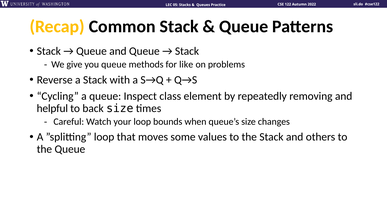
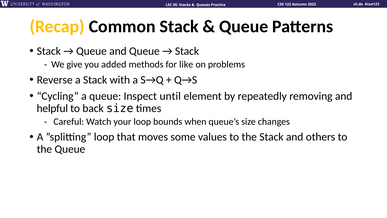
you queue: queue -> added
class: class -> until
